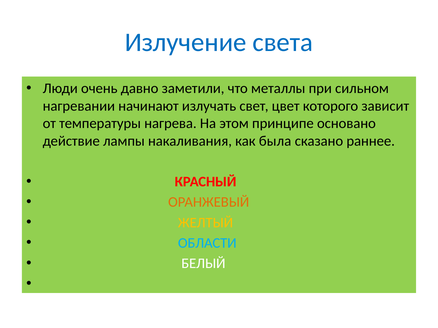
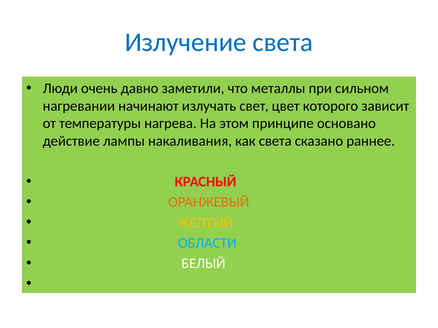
как была: была -> света
